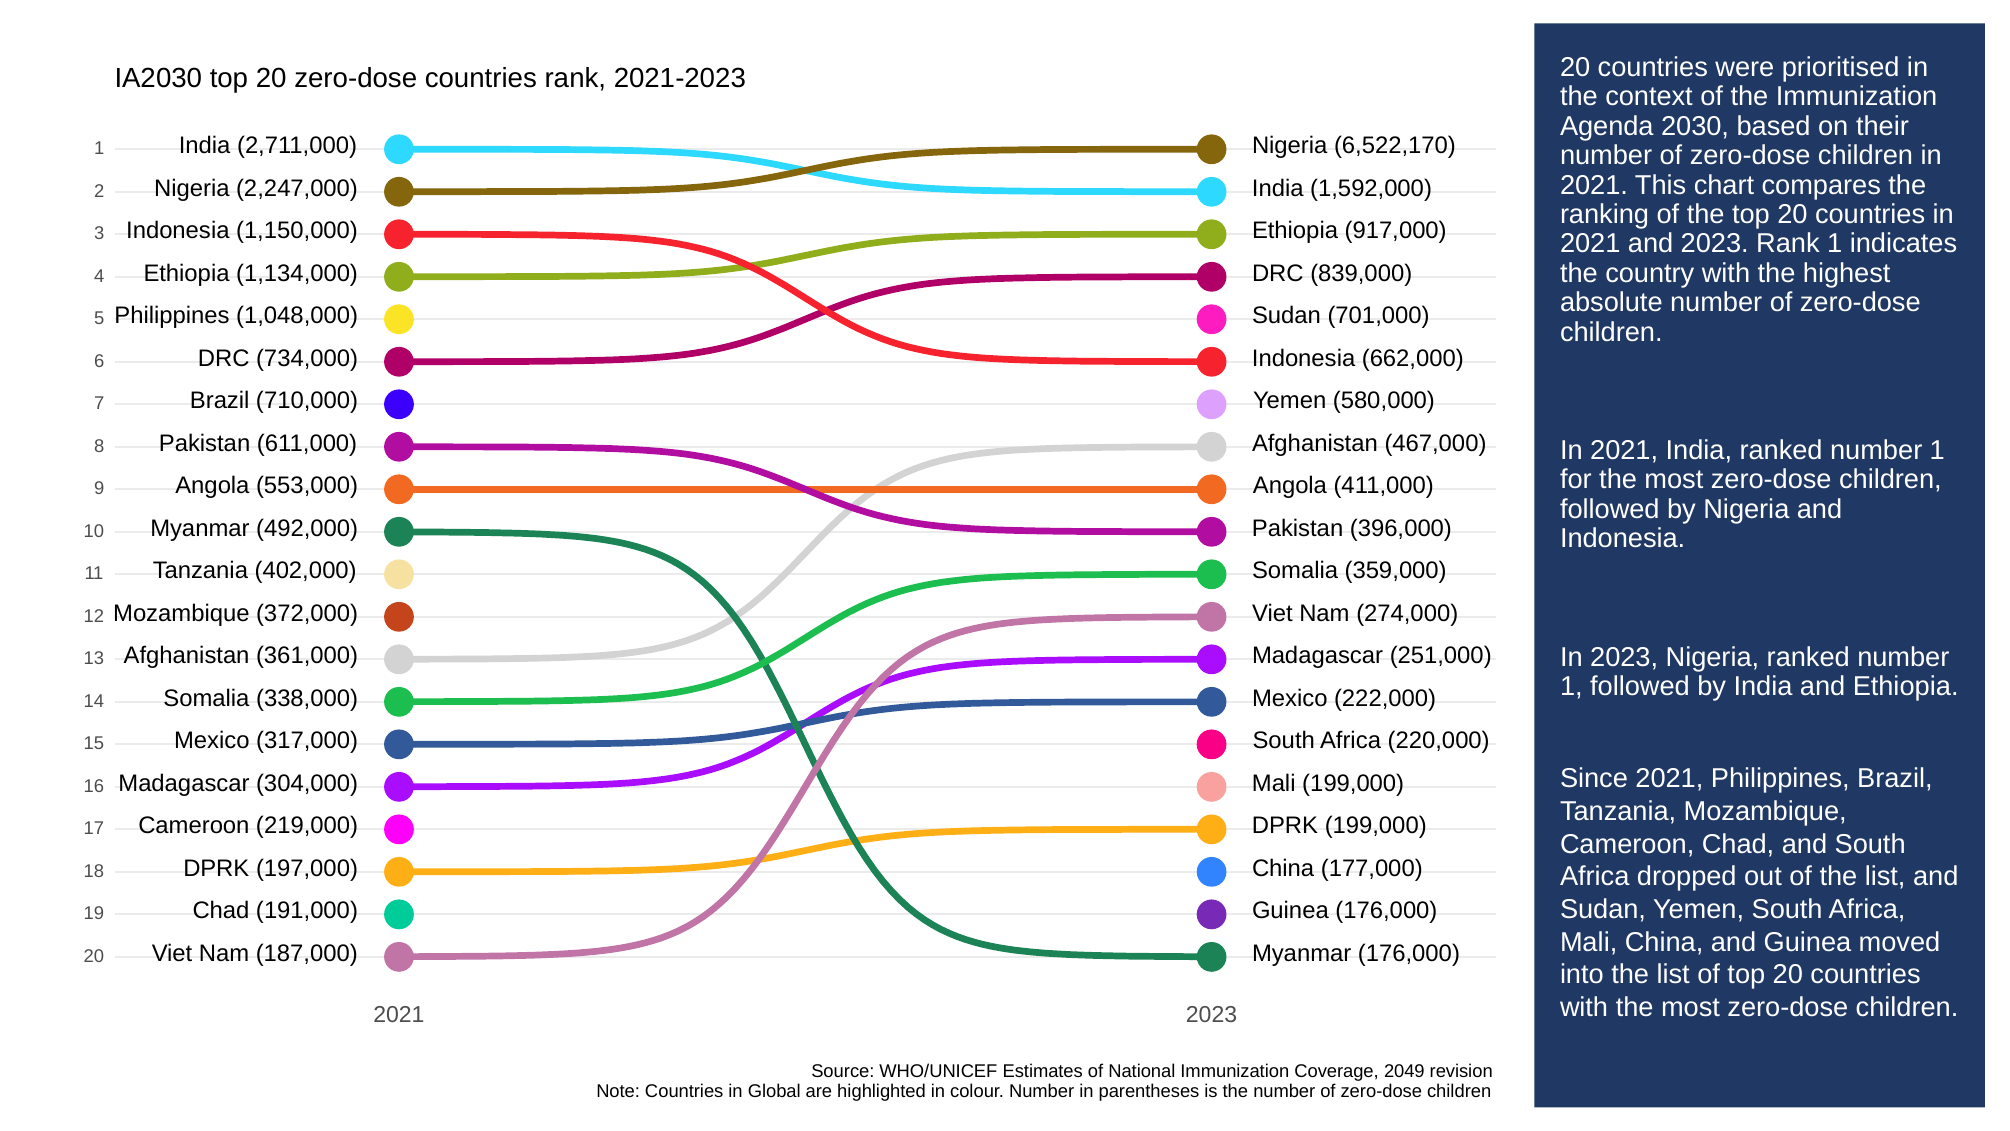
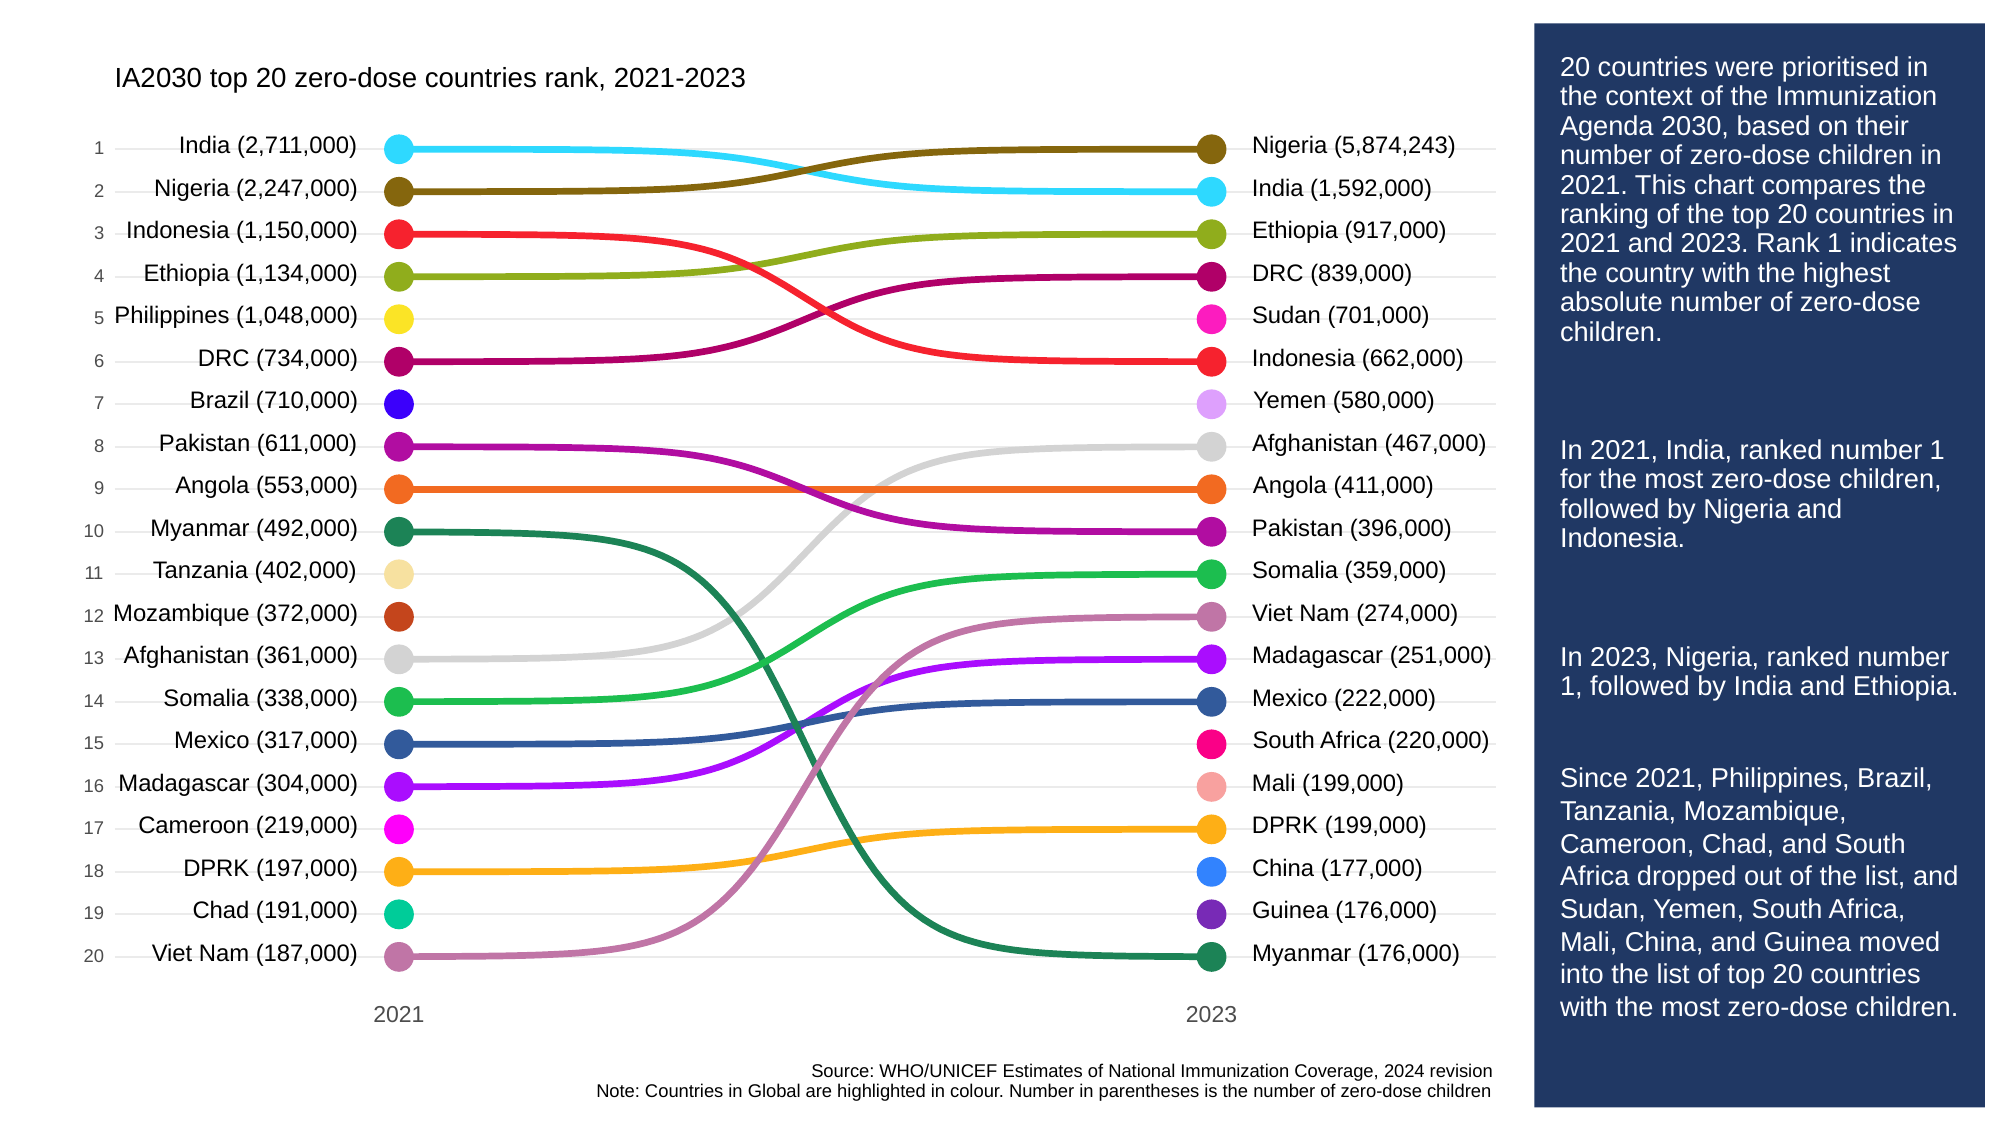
6,522,170: 6,522,170 -> 5,874,243
2049: 2049 -> 2024
